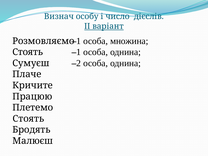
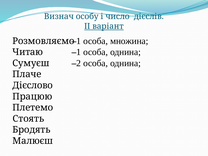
Стоять at (28, 52): Стоять -> Читаю
Кричите: Кричите -> Дієслово
